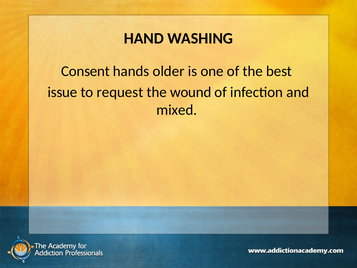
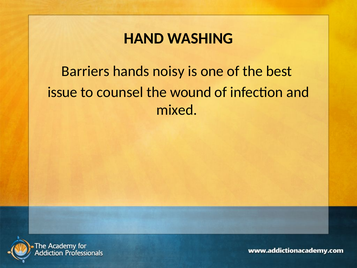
Consent: Consent -> Barriers
older: older -> noisy
request: request -> counsel
